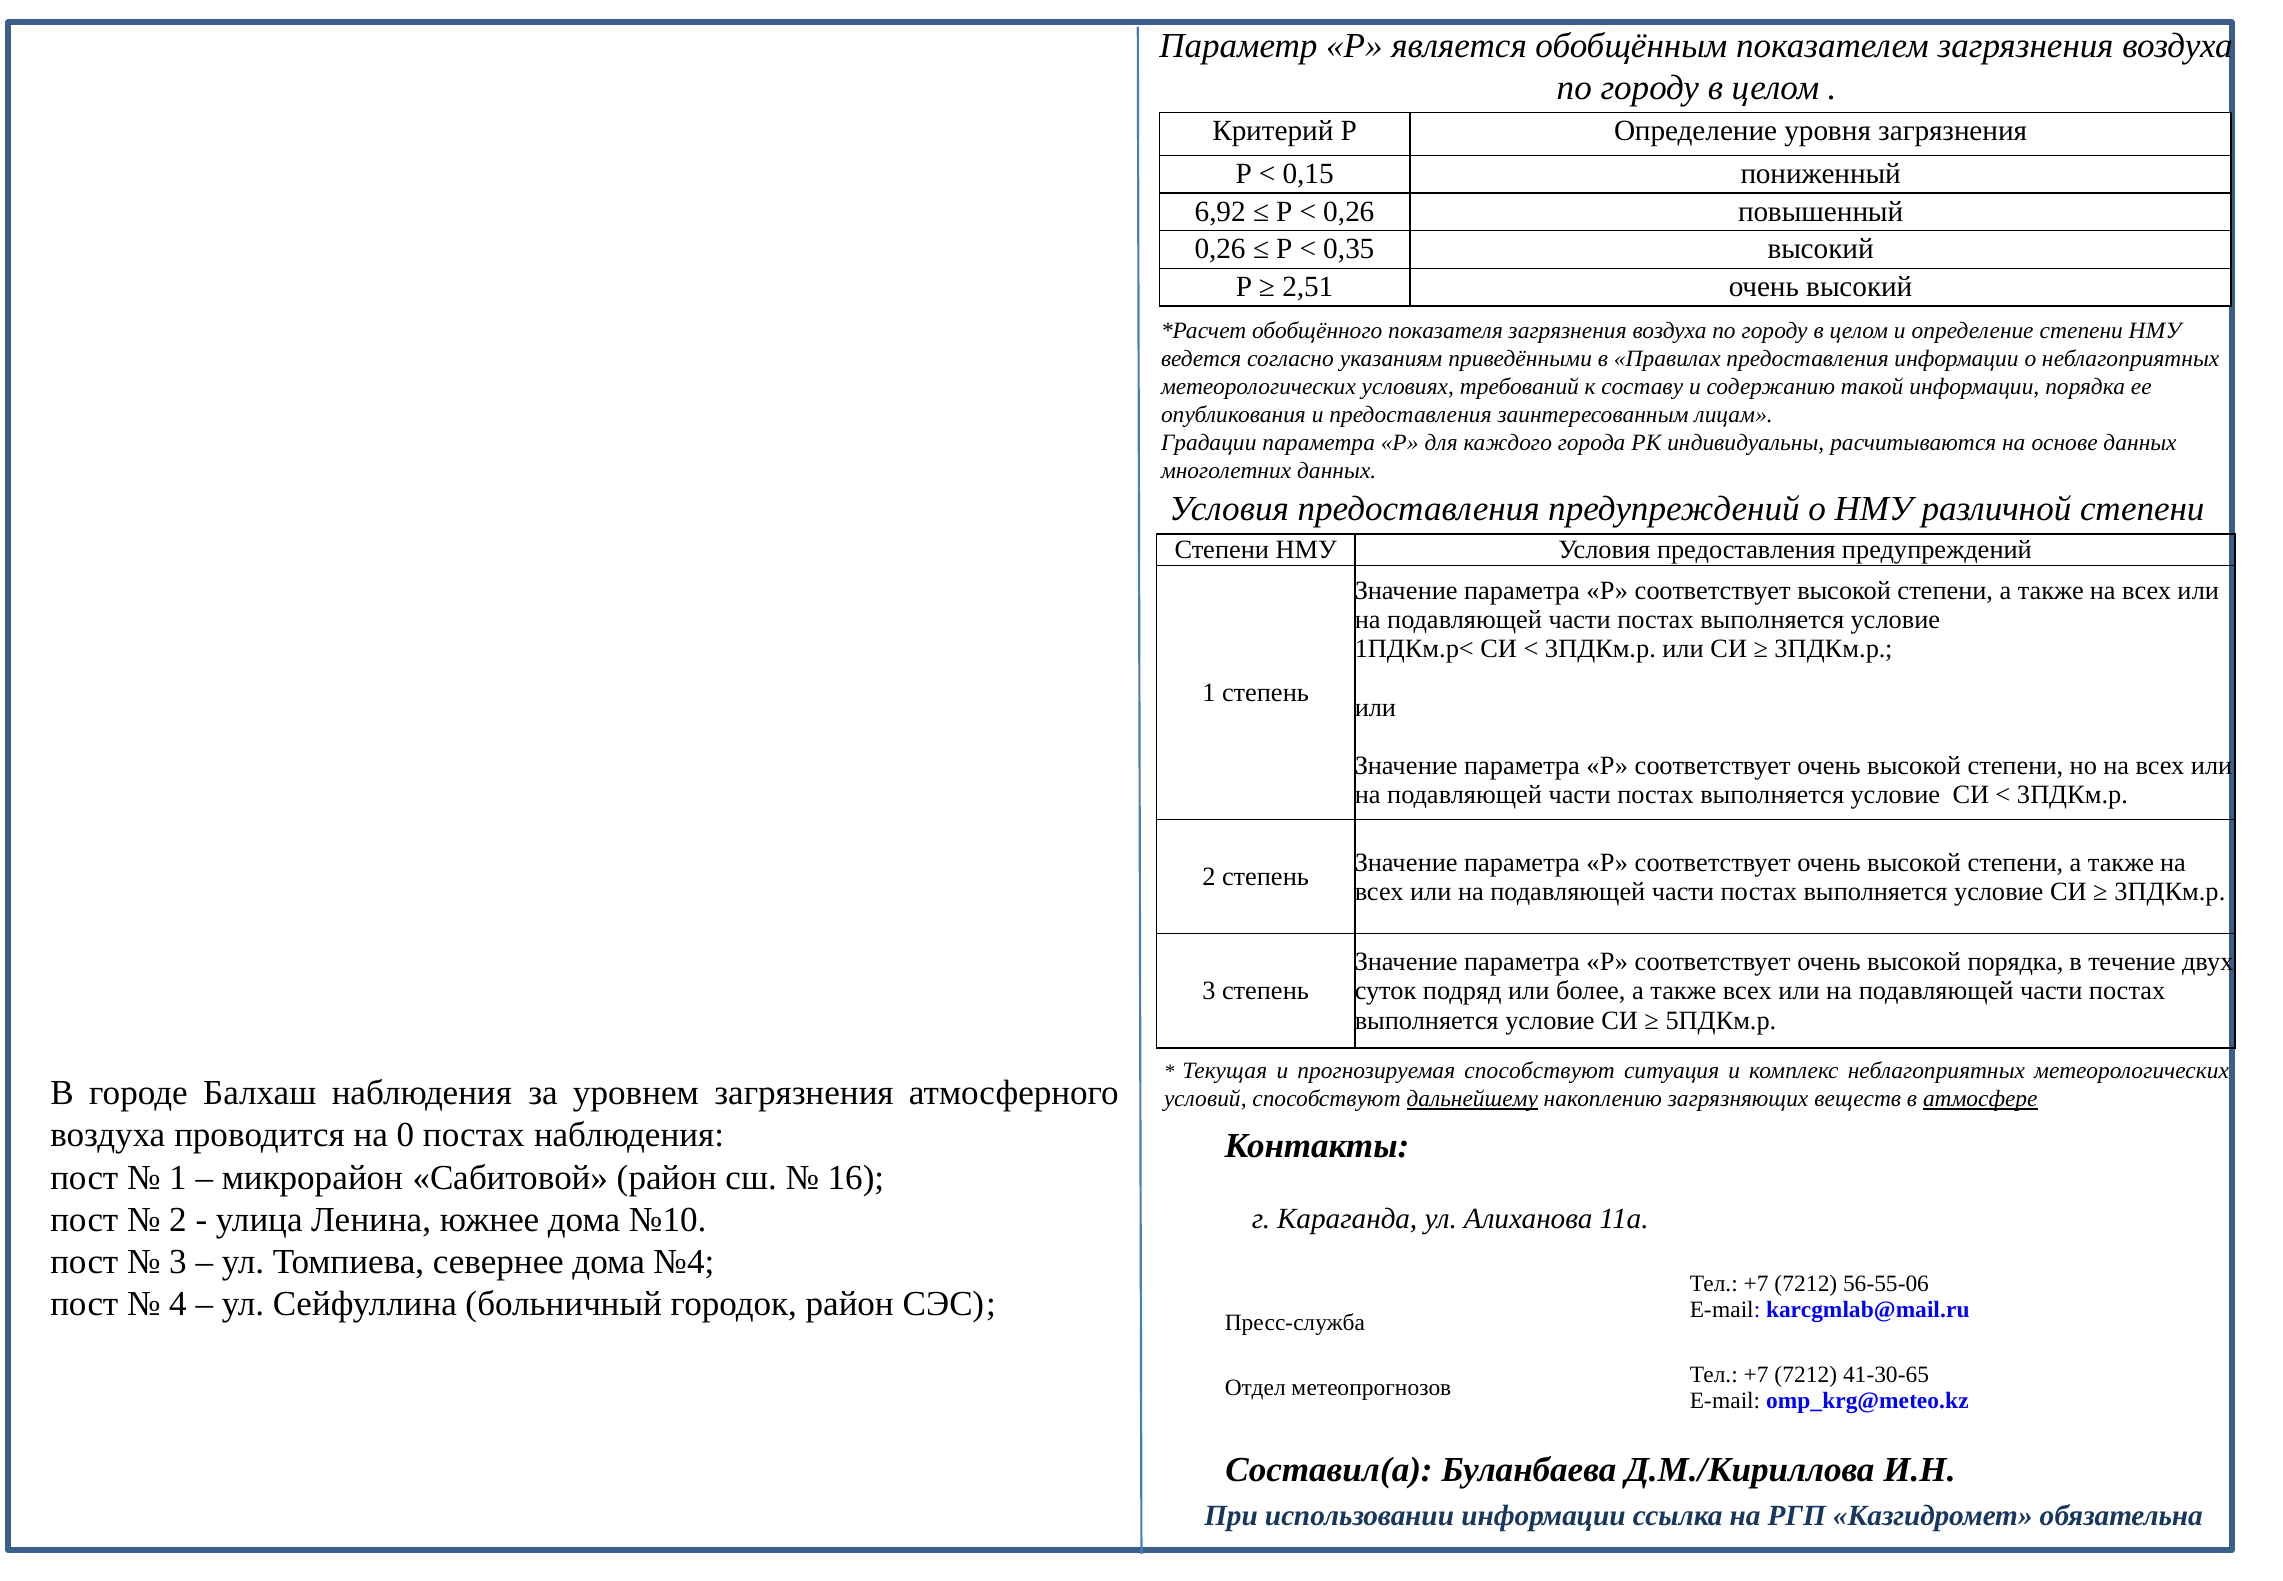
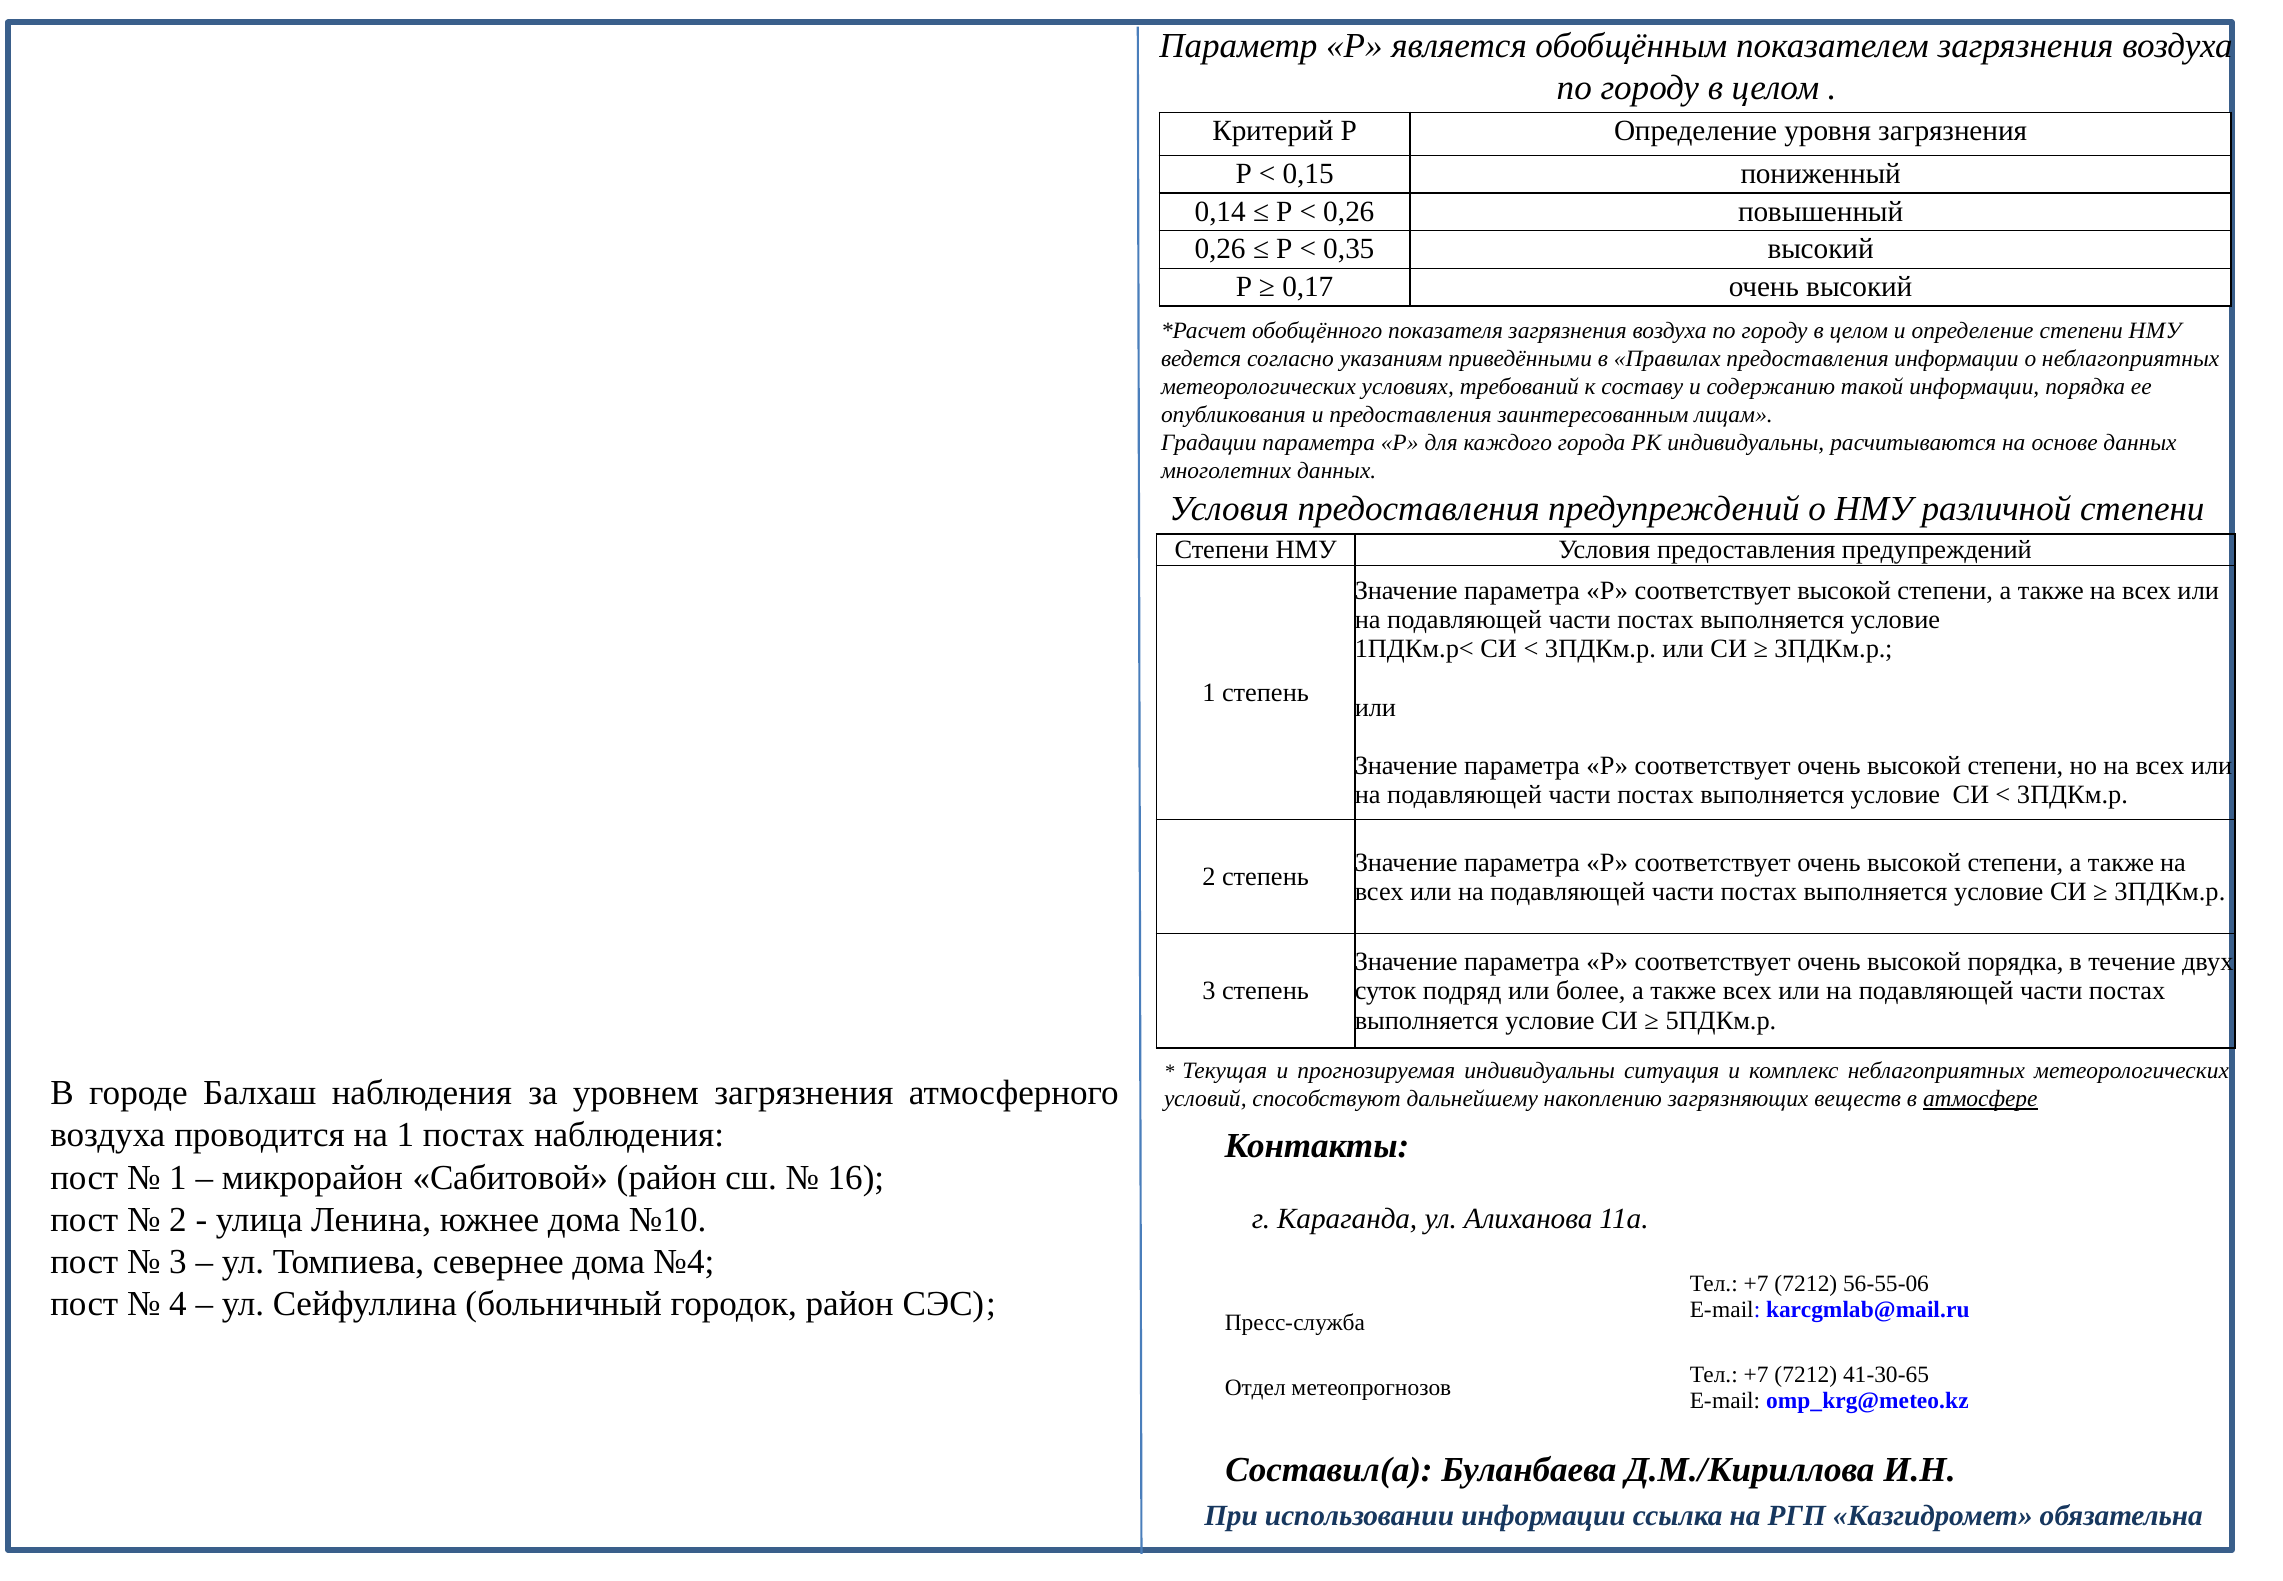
6,92: 6,92 -> 0,14
2,51: 2,51 -> 0,17
прогнозируемая способствуют: способствуют -> индивидуальны
дальнейшему underline: present -> none
на 0: 0 -> 1
